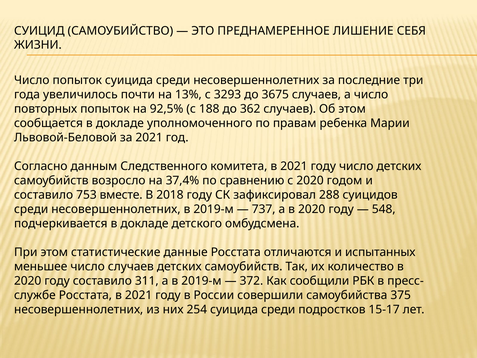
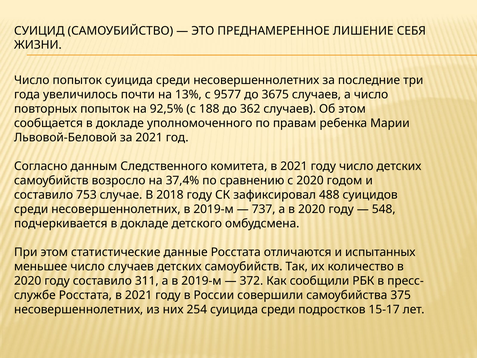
3293: 3293 -> 9577
вместе: вместе -> случае
288: 288 -> 488
